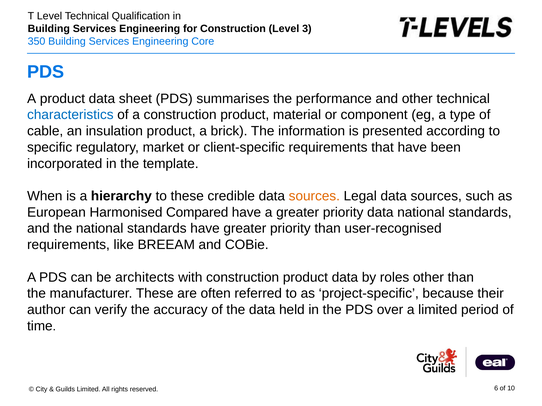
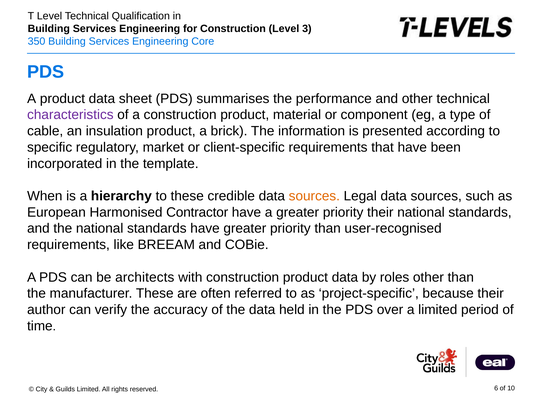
characteristics colour: blue -> purple
Compared: Compared -> Contractor
priority data: data -> their
